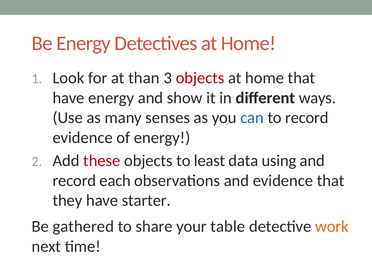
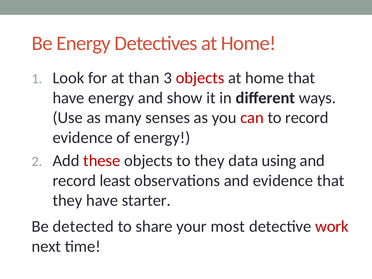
can colour: blue -> red
to least: least -> they
each: each -> least
gathered: gathered -> detected
table: table -> most
work colour: orange -> red
